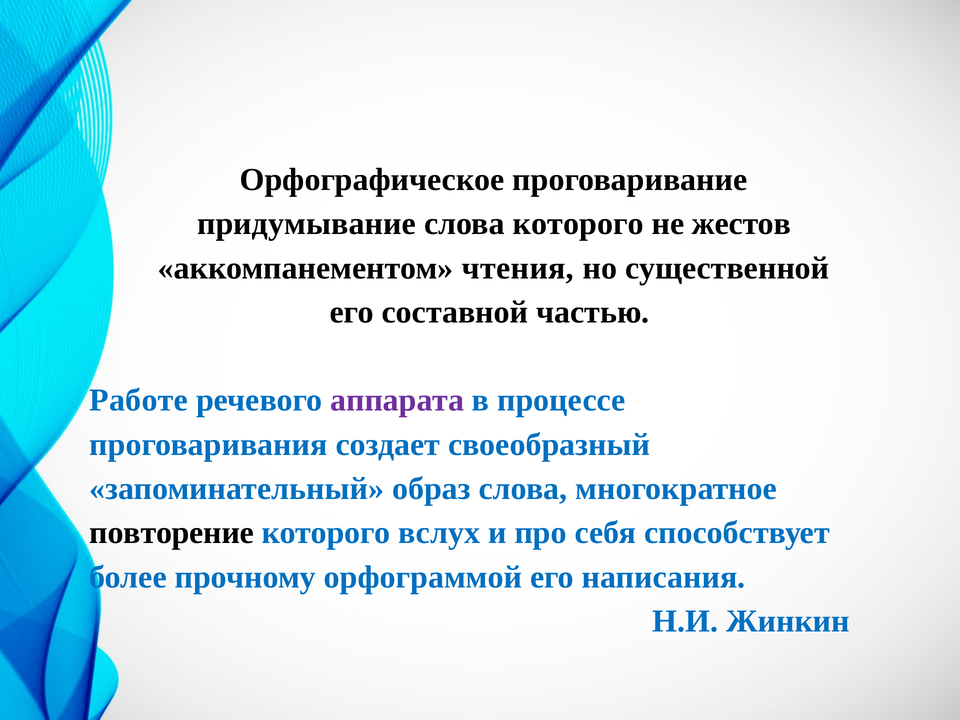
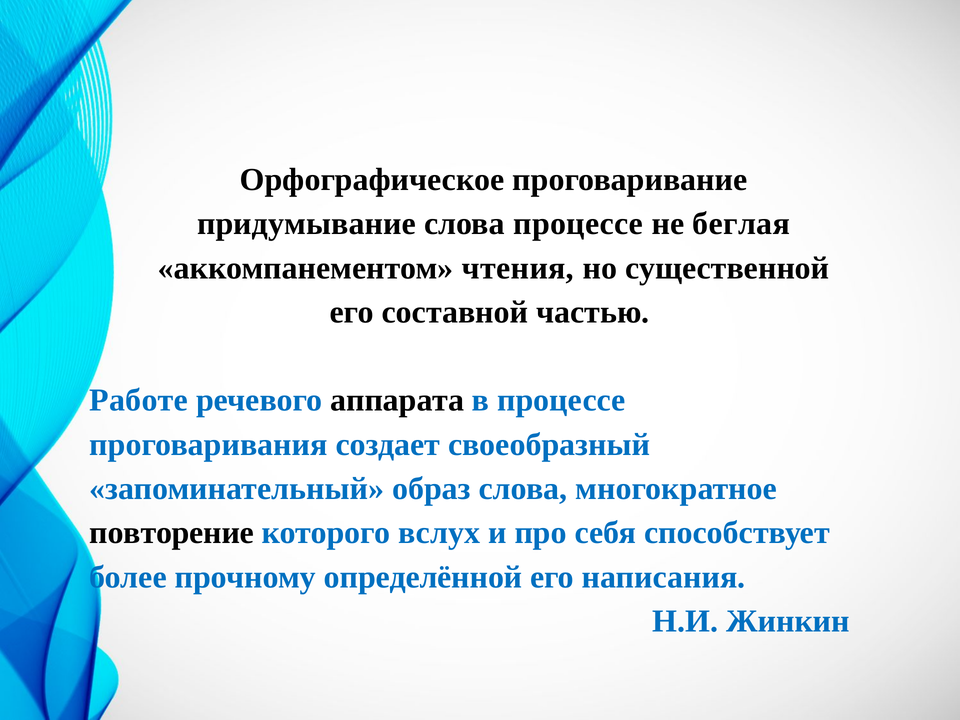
слова которого: которого -> процессе
жестов: жестов -> беглая
аппарата colour: purple -> black
орфограммой: орфограммой -> определённой
